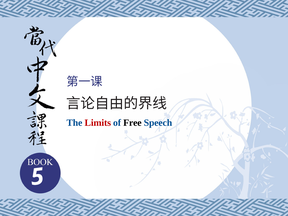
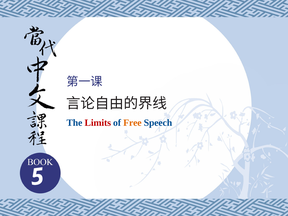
Free colour: black -> orange
